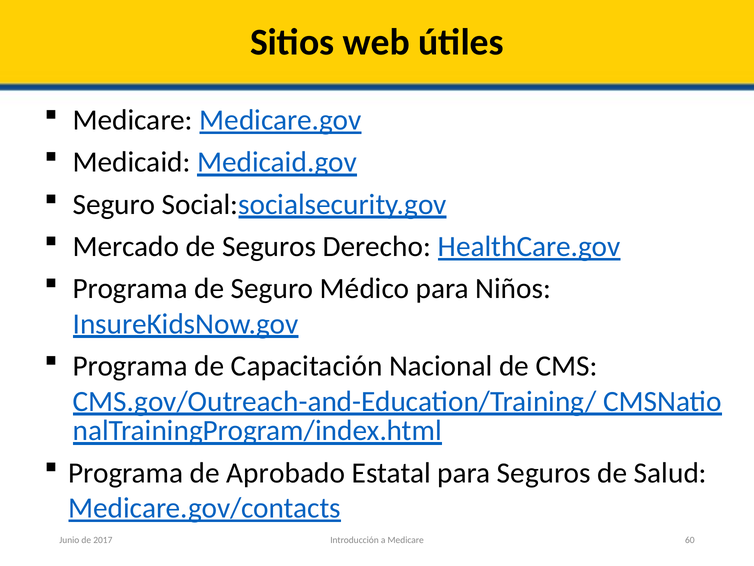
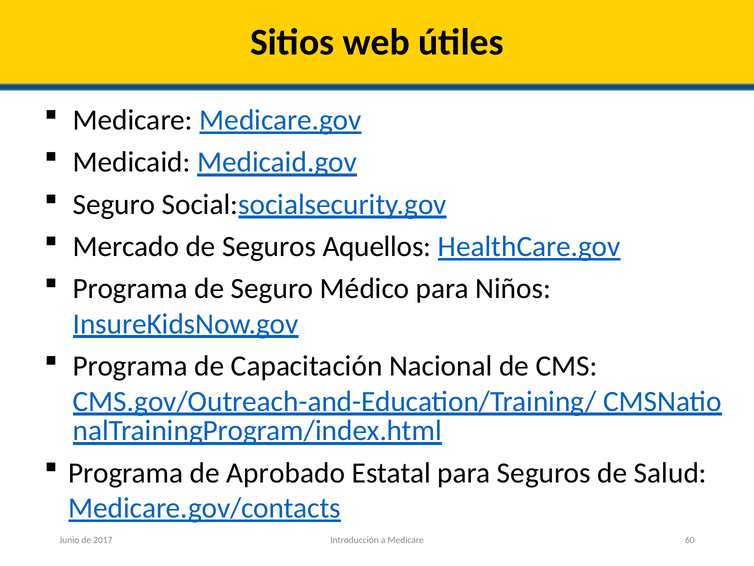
Derecho: Derecho -> Aquellos
